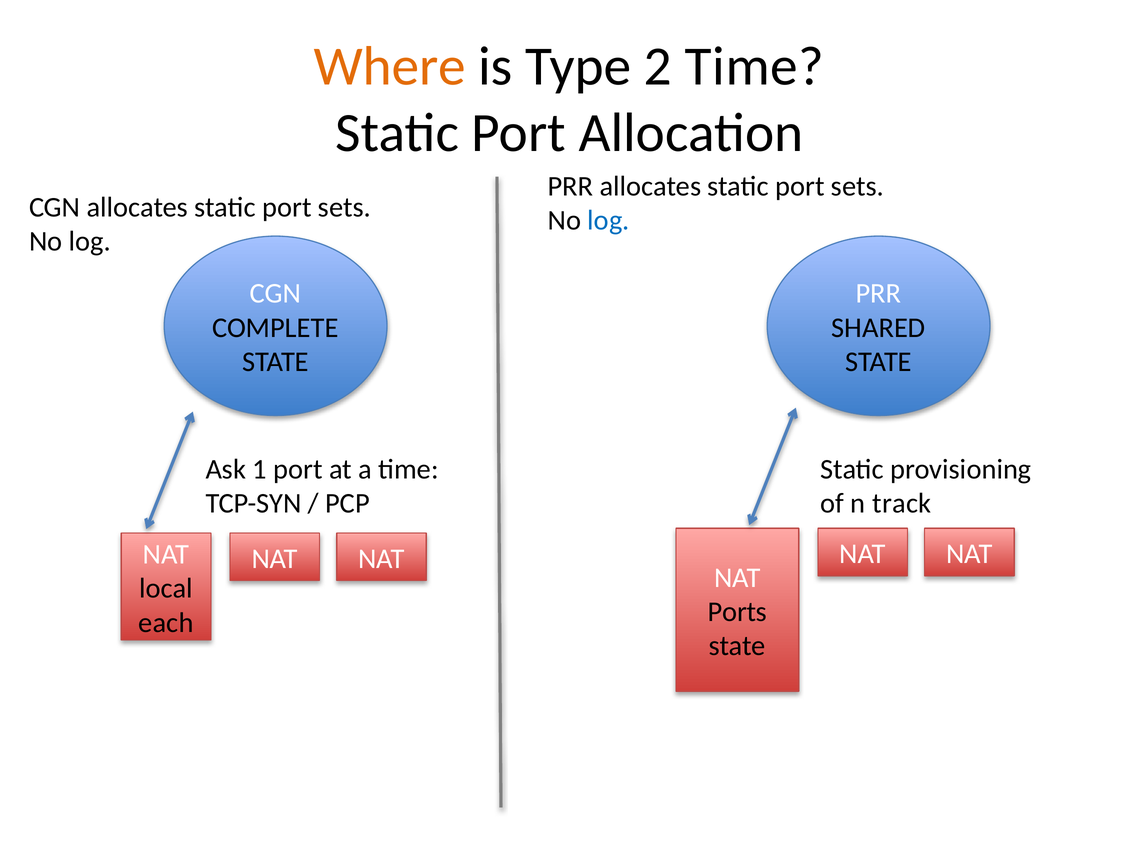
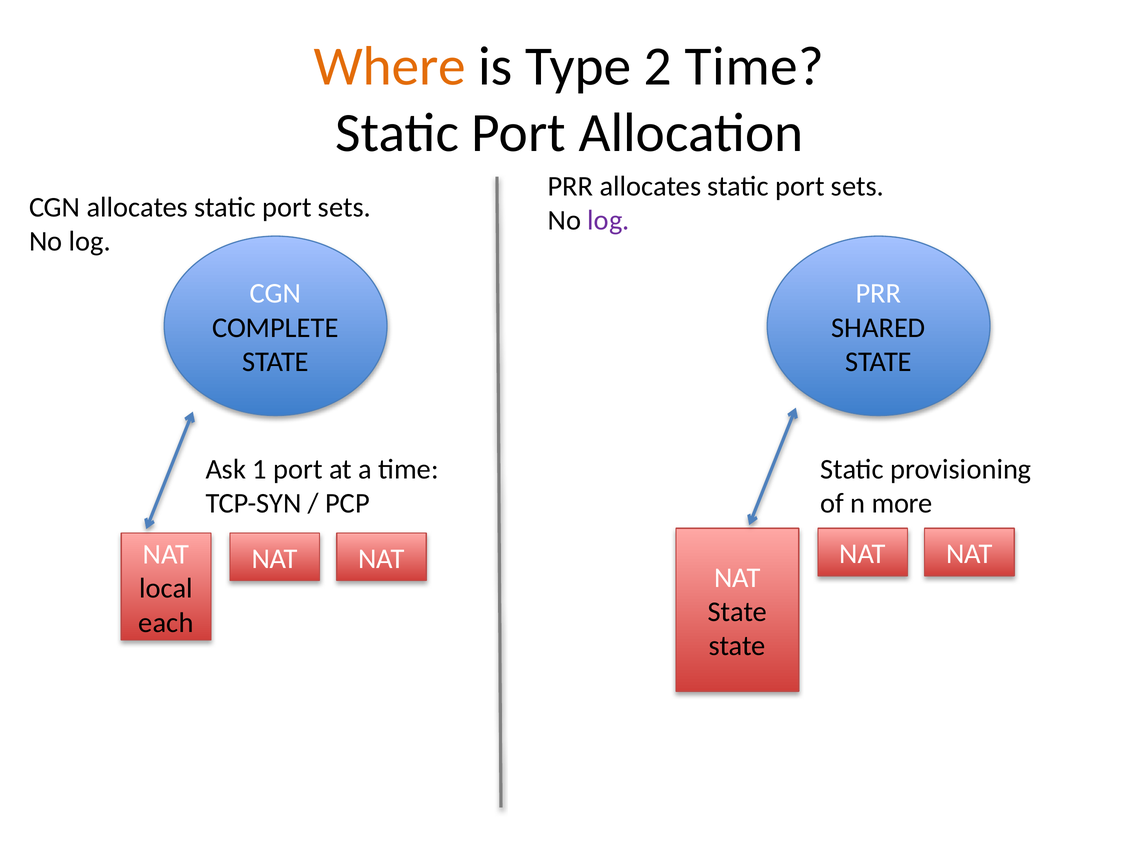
log at (609, 220) colour: blue -> purple
track: track -> more
Ports at (737, 611): Ports -> State
